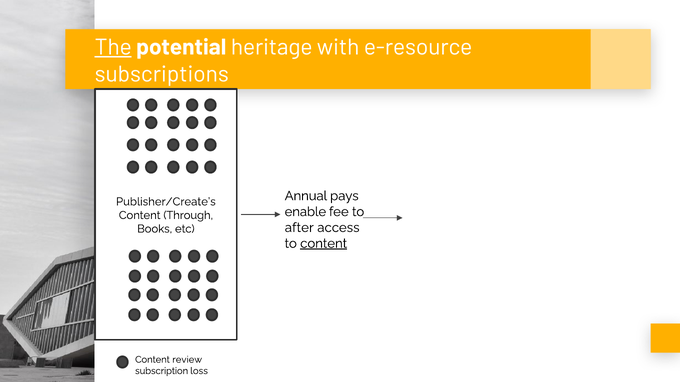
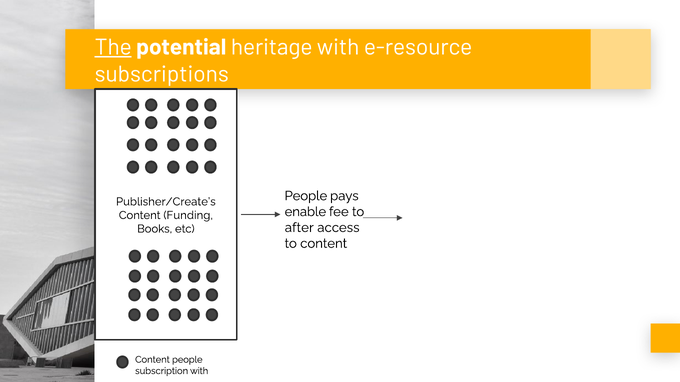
Annual at (306, 196): Annual -> People
Through: Through -> Funding
content at (324, 244) underline: present -> none
Content review: review -> people
subscription loss: loss -> with
